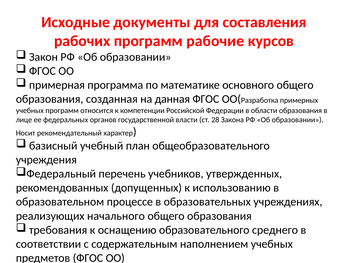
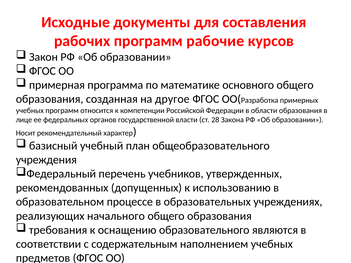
данная: данная -> другое
среднего: среднего -> являются
